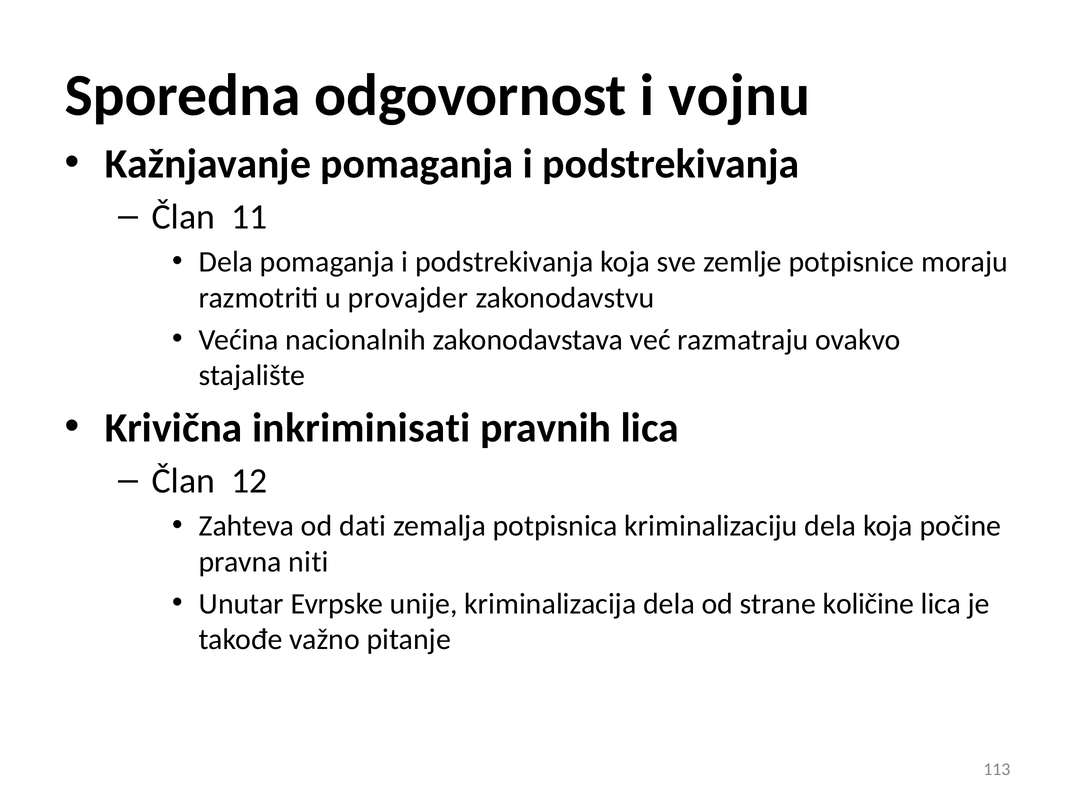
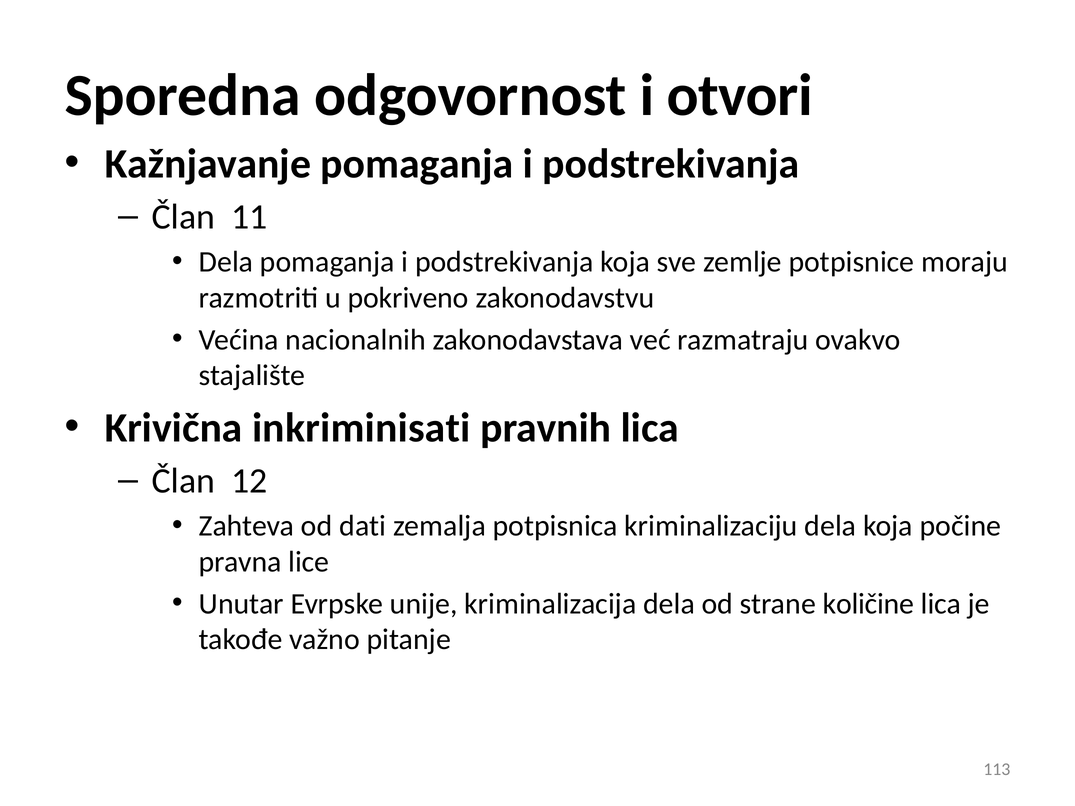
vojnu: vojnu -> otvori
provajder: provajder -> pokriveno
niti: niti -> lice
